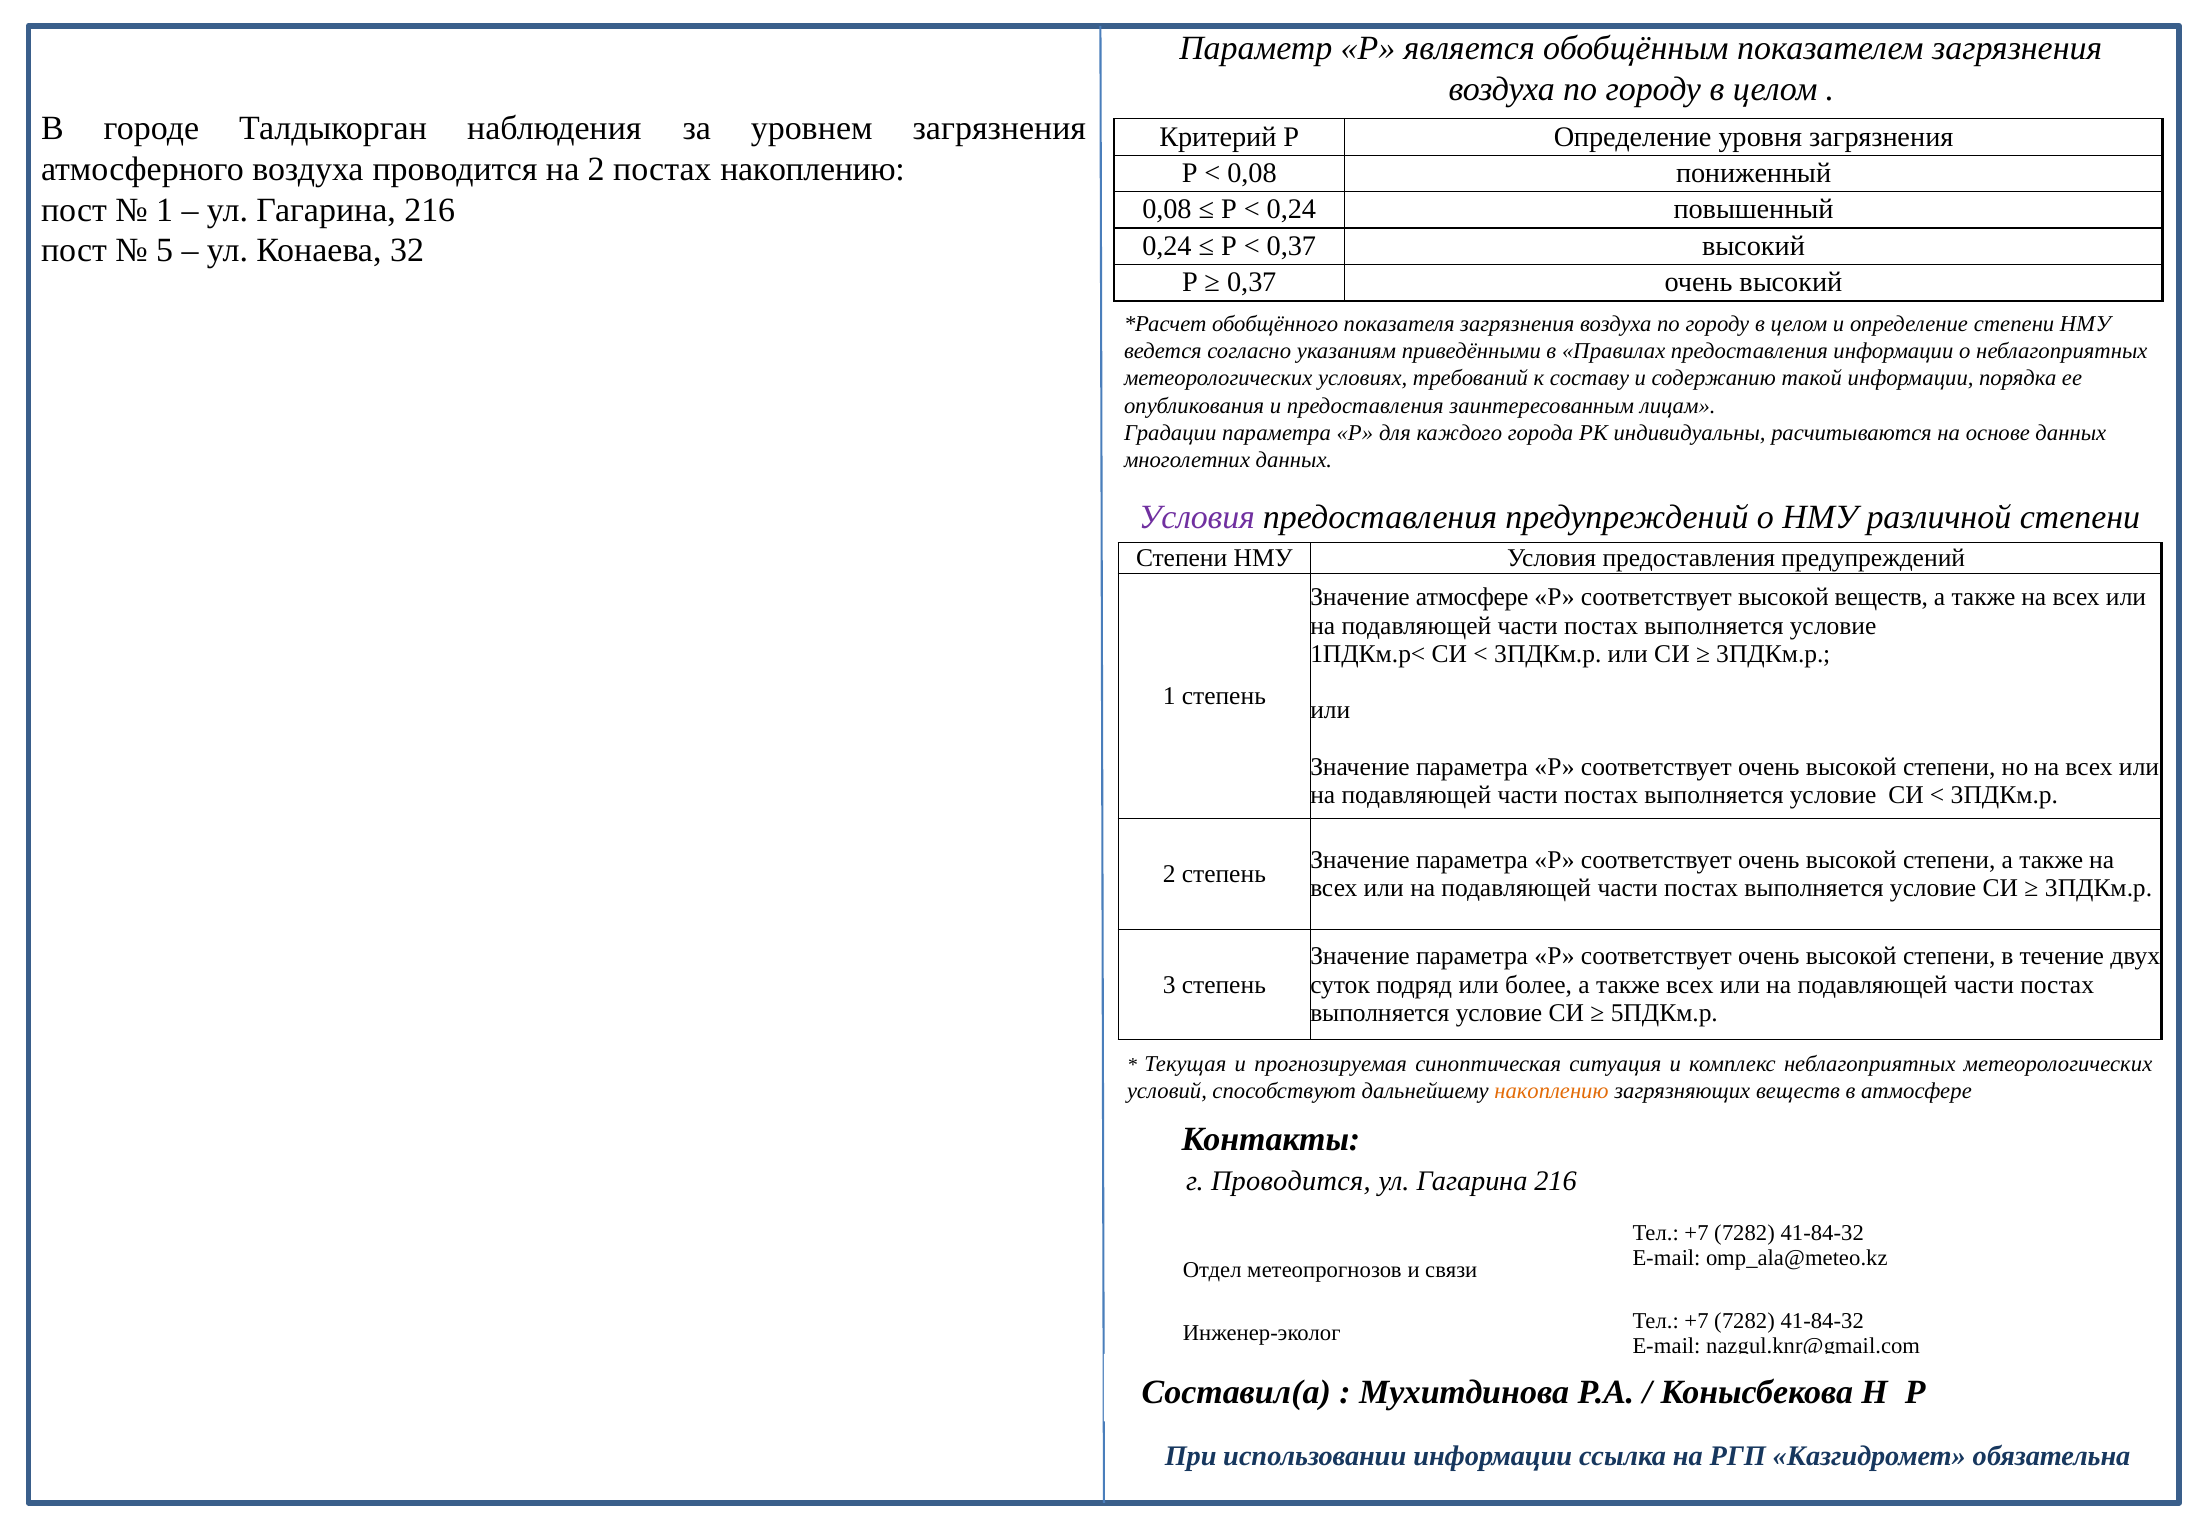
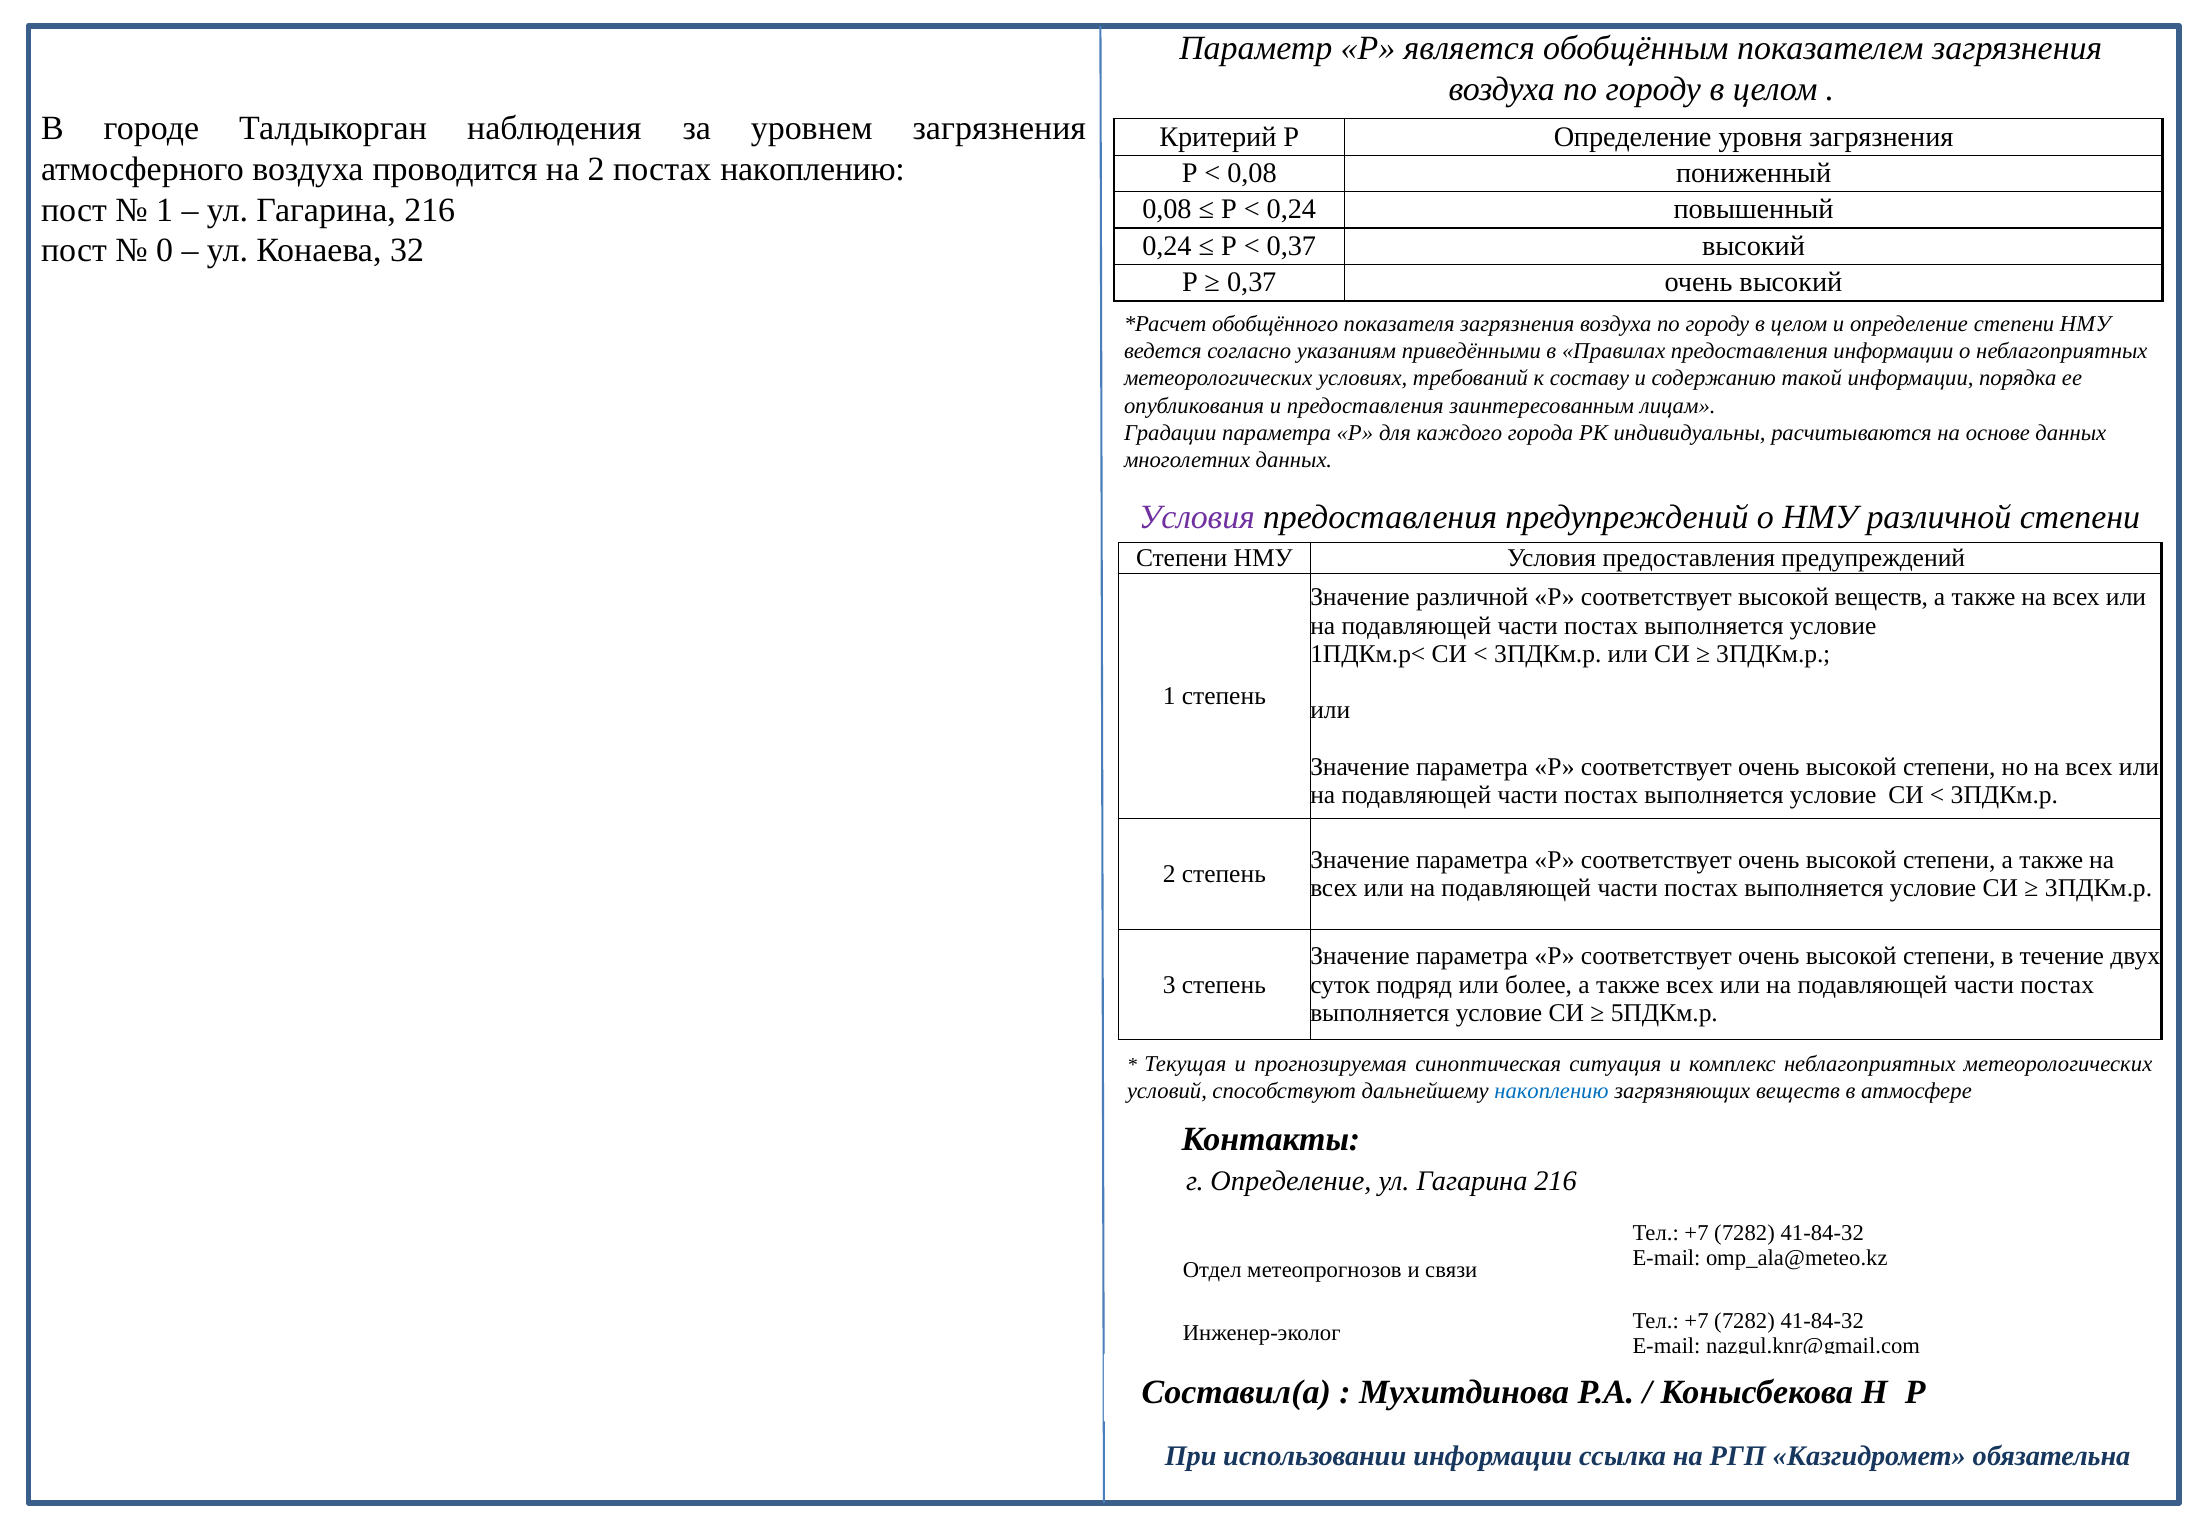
5: 5 -> 0
Значение атмосфере: атмосфере -> различной
накоплению at (1551, 1091) colour: orange -> blue
г Проводится: Проводится -> Определение
